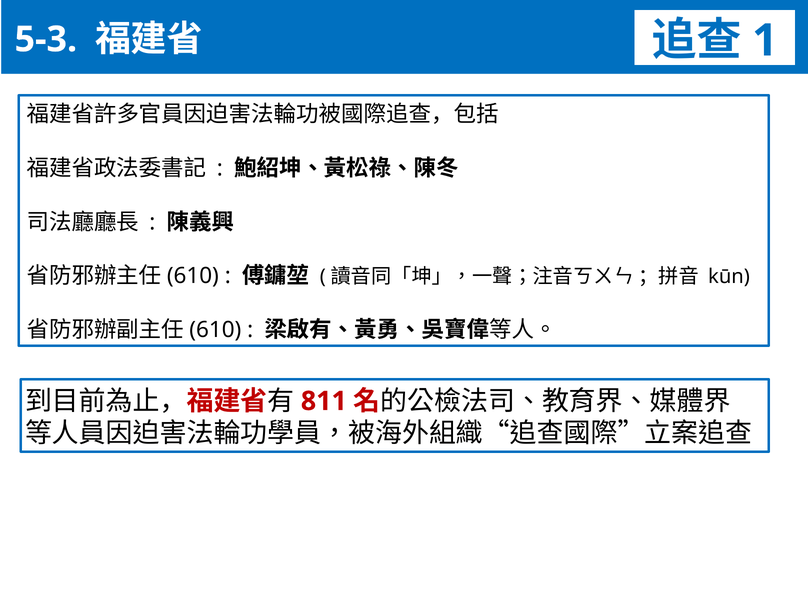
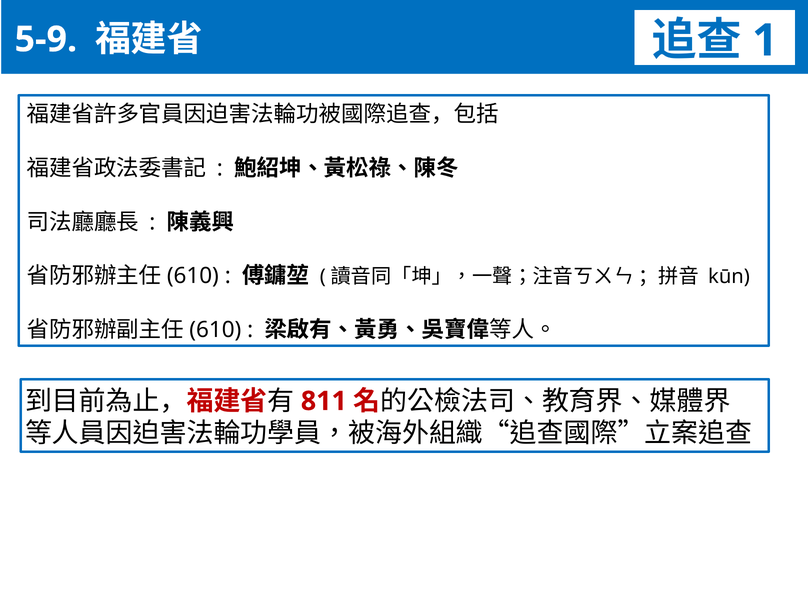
5-3: 5-3 -> 5-9
